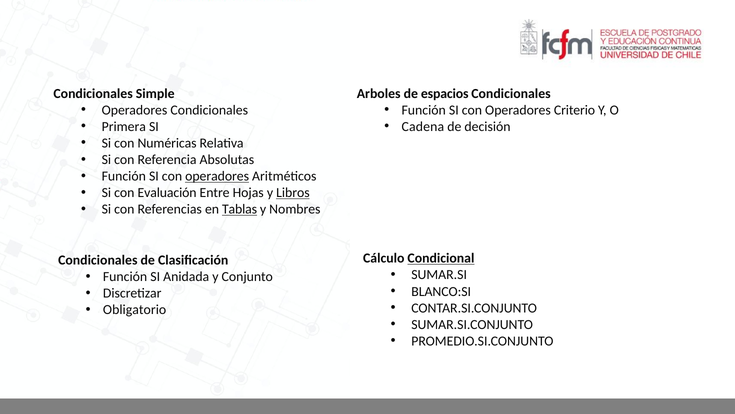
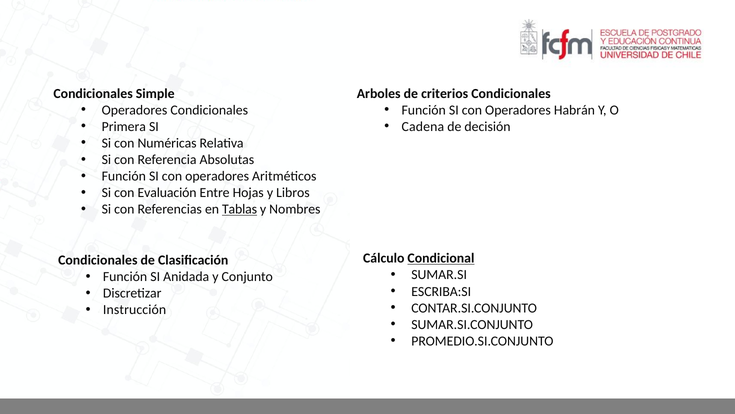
espacios: espacios -> criterios
Criterio: Criterio -> Habrán
operadores at (217, 176) underline: present -> none
Libros underline: present -> none
BLANCO:SI: BLANCO:SI -> ESCRIBA:SI
Obligatorio: Obligatorio -> Instrucción
